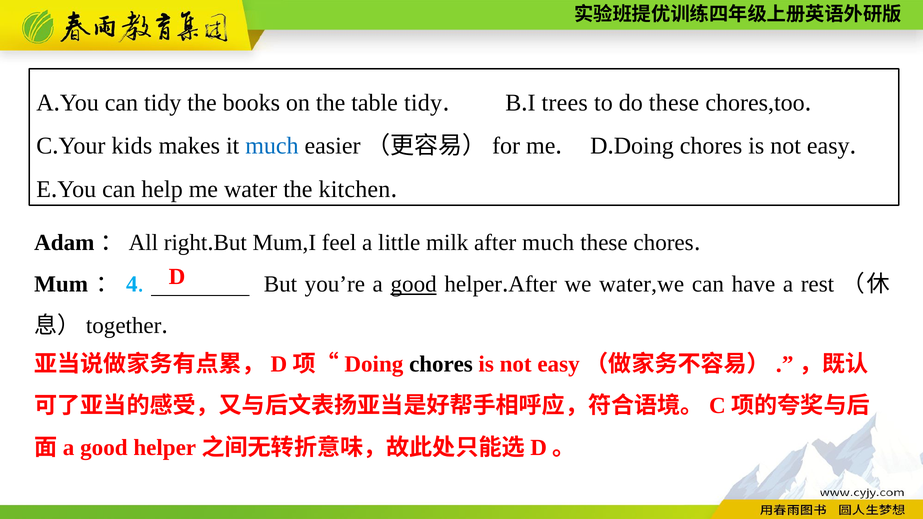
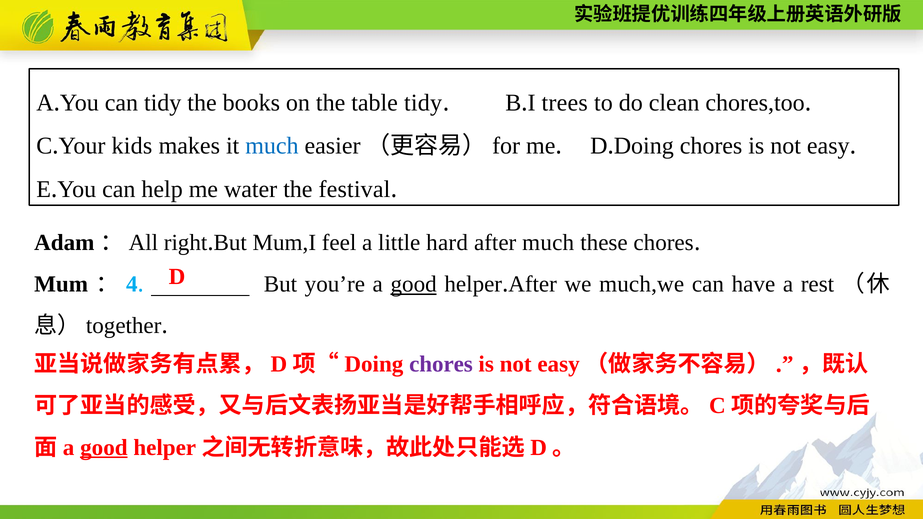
do these: these -> clean
kitchen: kitchen -> festival
milk: milk -> hard
water,we: water,we -> much,we
chores at (441, 365) colour: black -> purple
good at (104, 448) underline: none -> present
